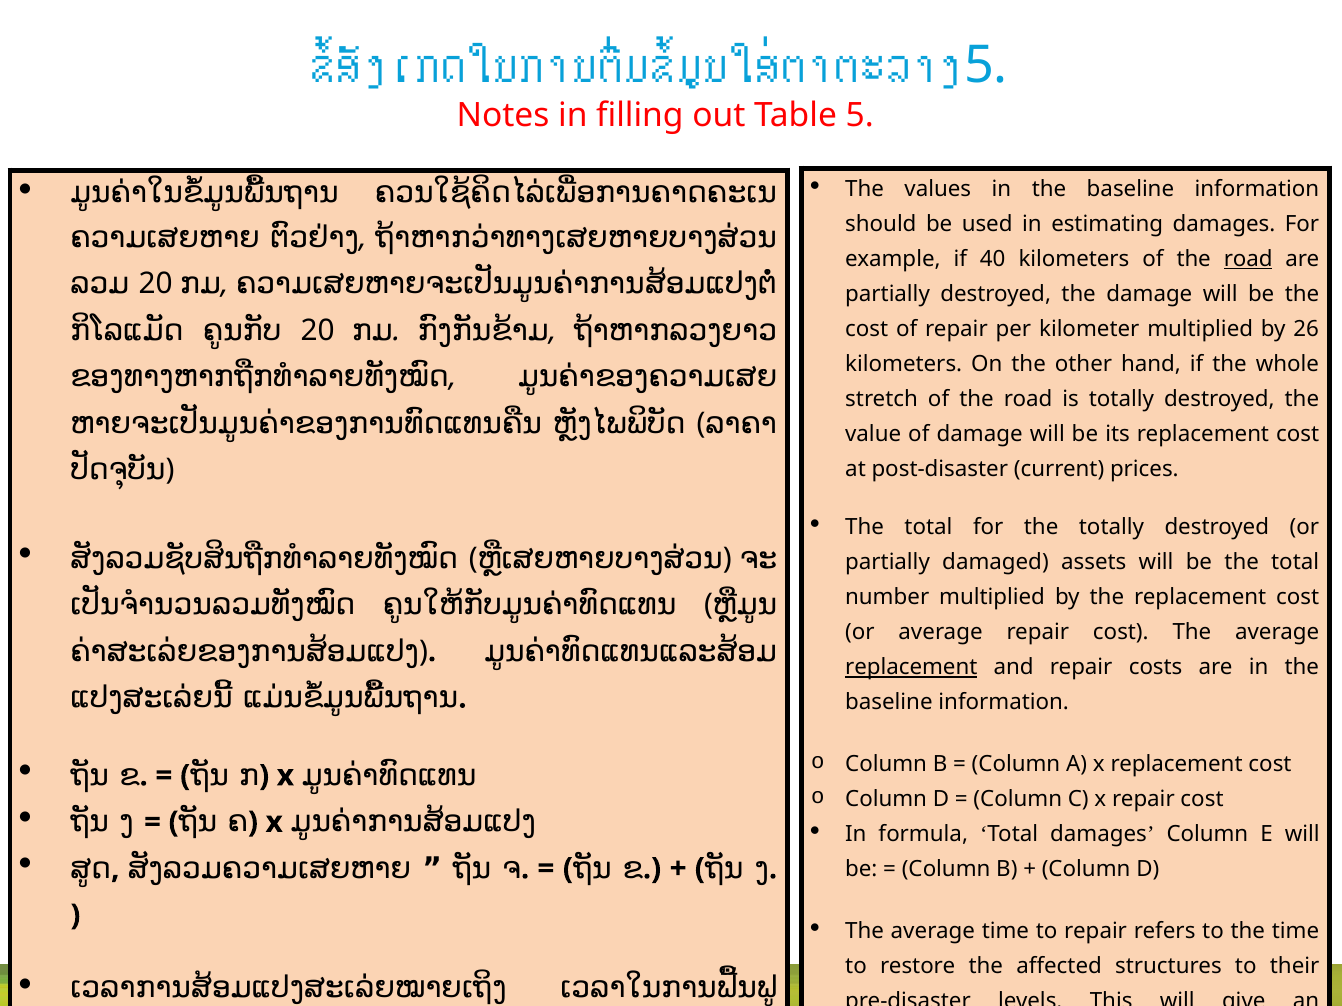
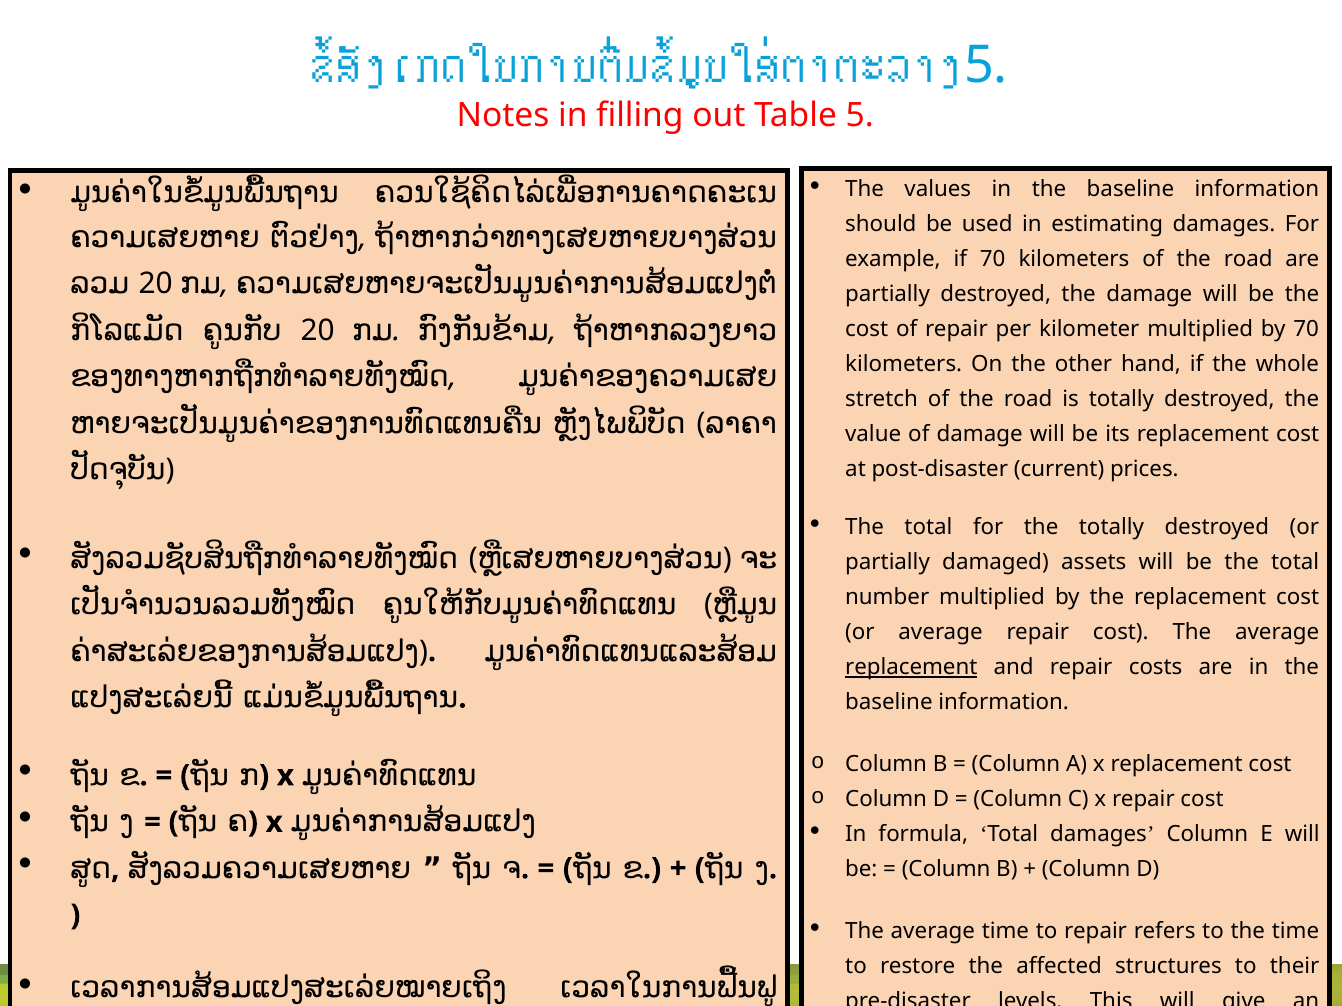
if 40: 40 -> 70
road at (1248, 259) underline: present -> none
by 26: 26 -> 70
